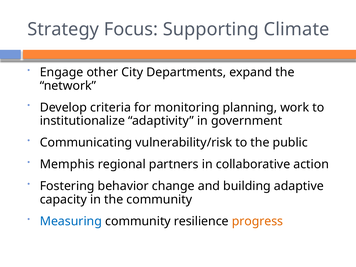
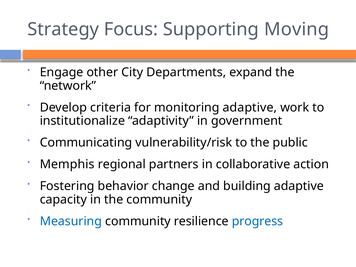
Climate: Climate -> Moving
monitoring planning: planning -> adaptive
progress colour: orange -> blue
